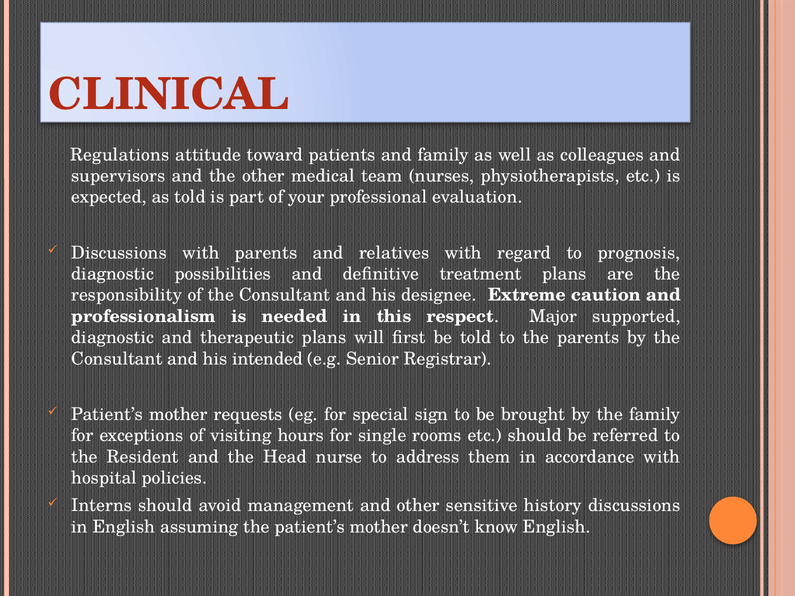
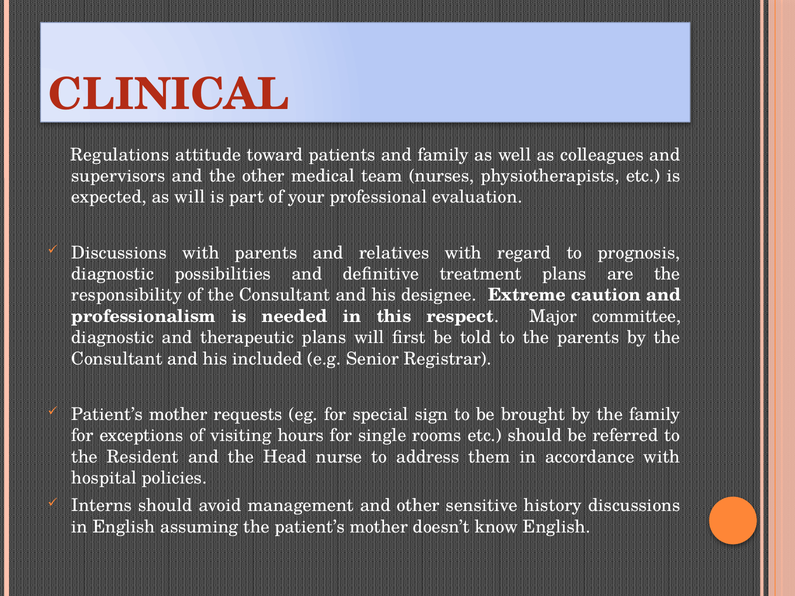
as told: told -> will
supported: supported -> committee
intended: intended -> included
